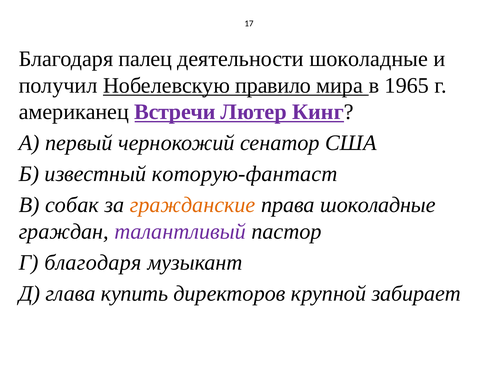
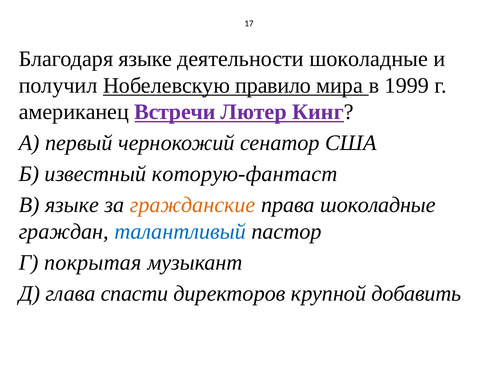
Благодаря палец: палец -> языке
1965: 1965 -> 1999
В собак: собак -> языке
талантливый colour: purple -> blue
Г благодаря: благодаря -> покрытая
купить: купить -> спасти
забирает: забирает -> добавить
